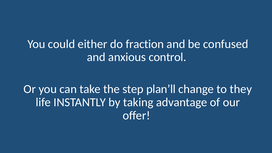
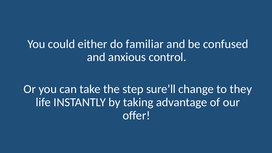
fraction: fraction -> familiar
plan’ll: plan’ll -> sure’ll
